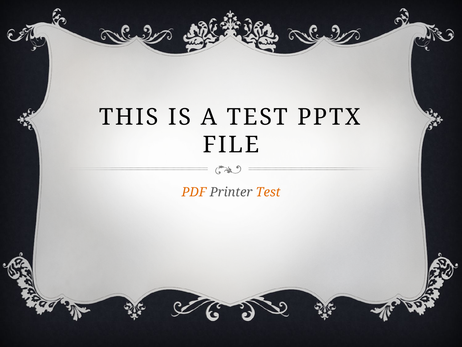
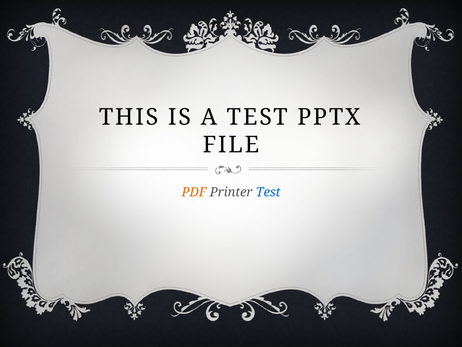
Test at (268, 192) colour: orange -> blue
